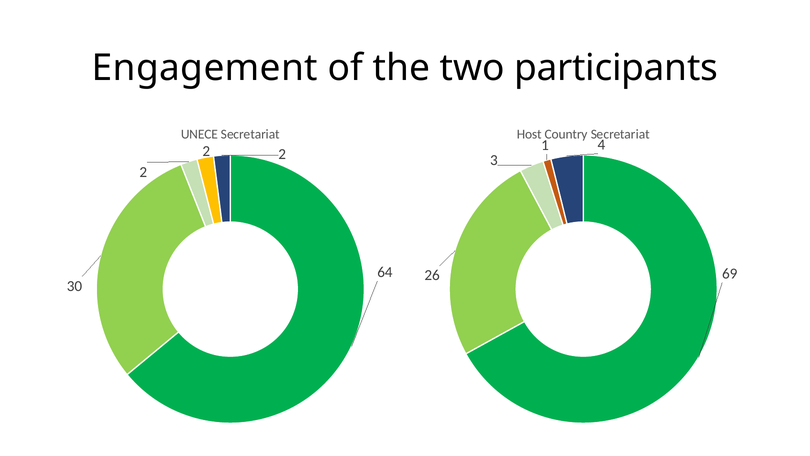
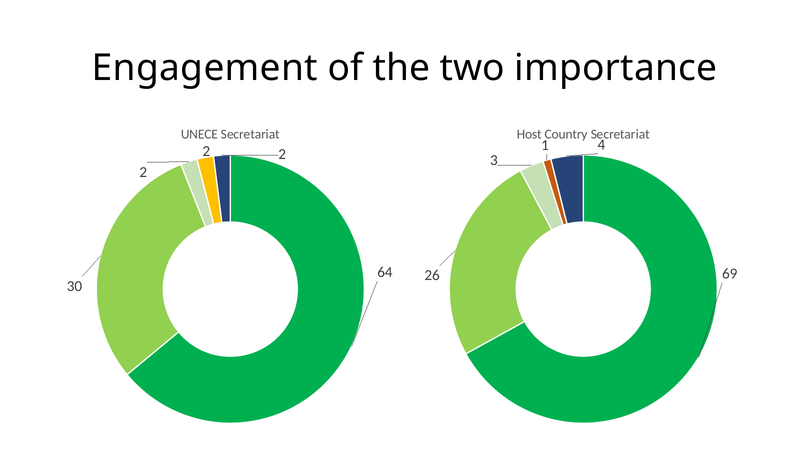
participants: participants -> importance
